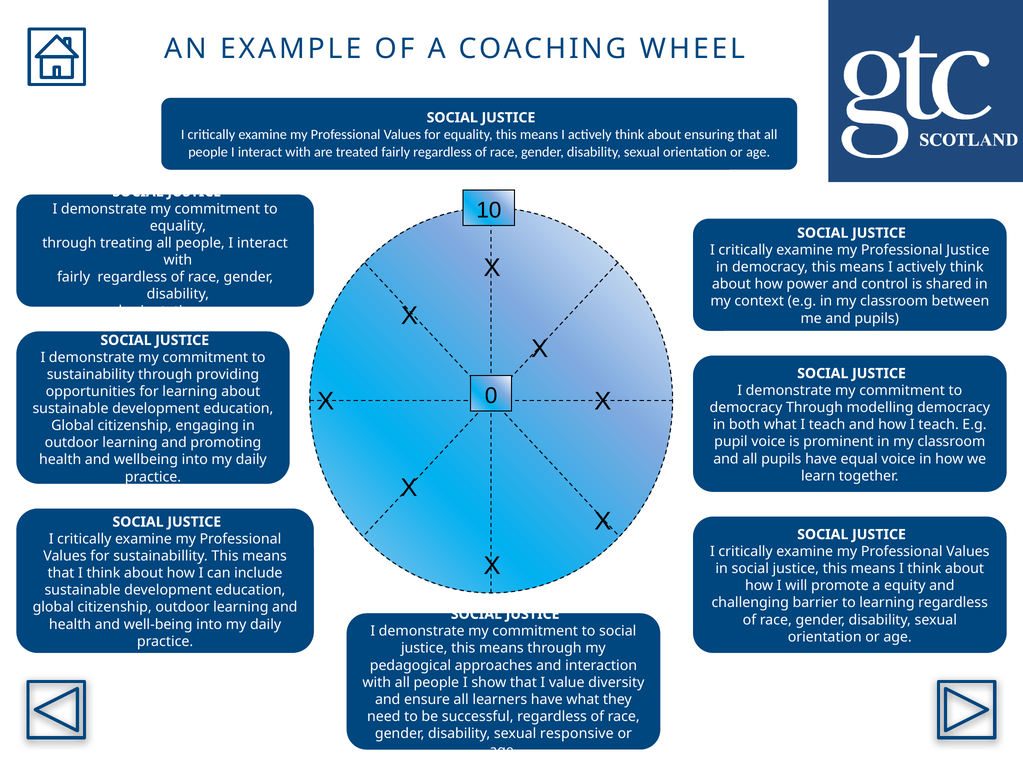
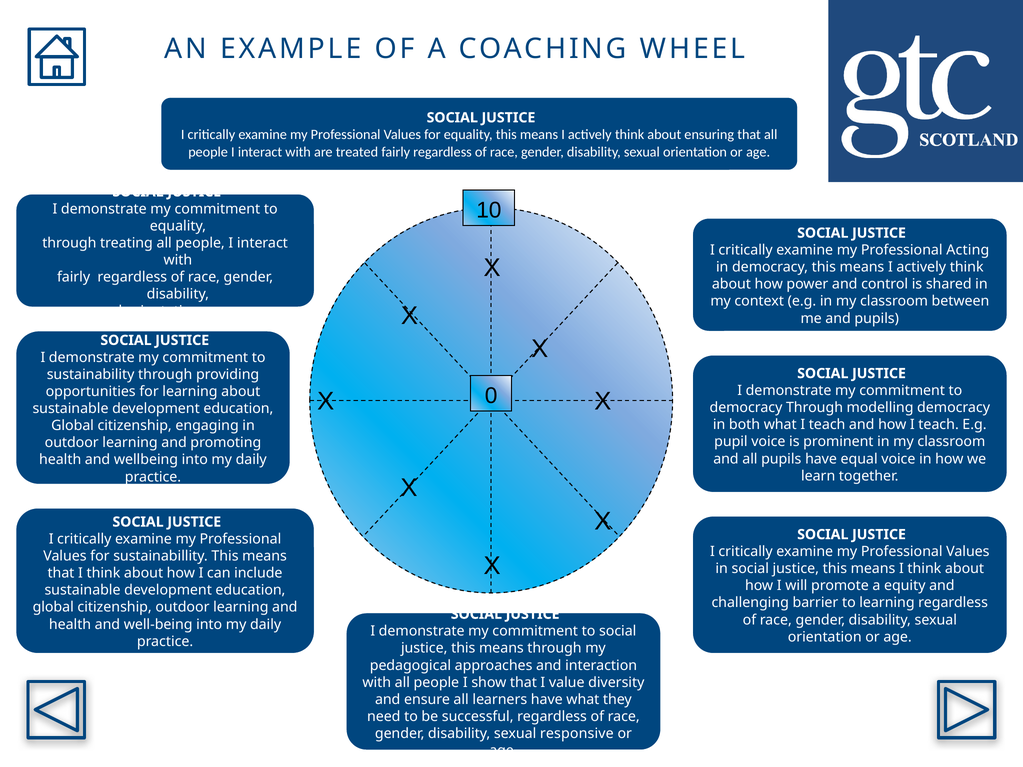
Professional Justice: Justice -> Acting
